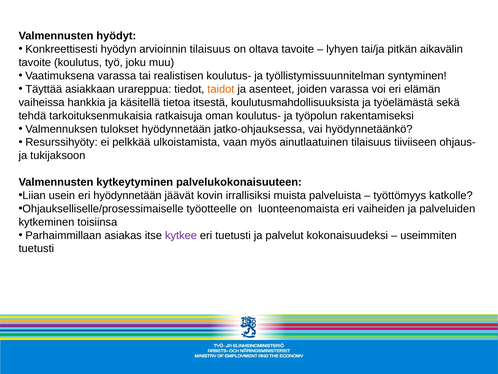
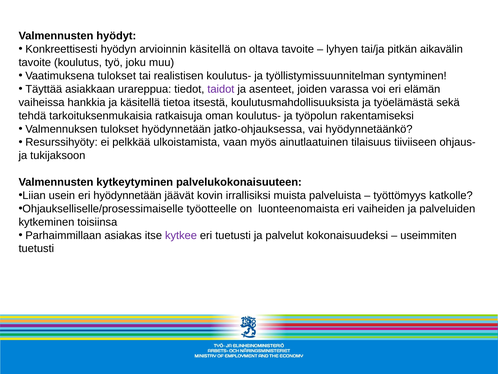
arvioinnin tilaisuus: tilaisuus -> käsitellä
Vaatimuksena varassa: varassa -> tulokset
taidot colour: orange -> purple
